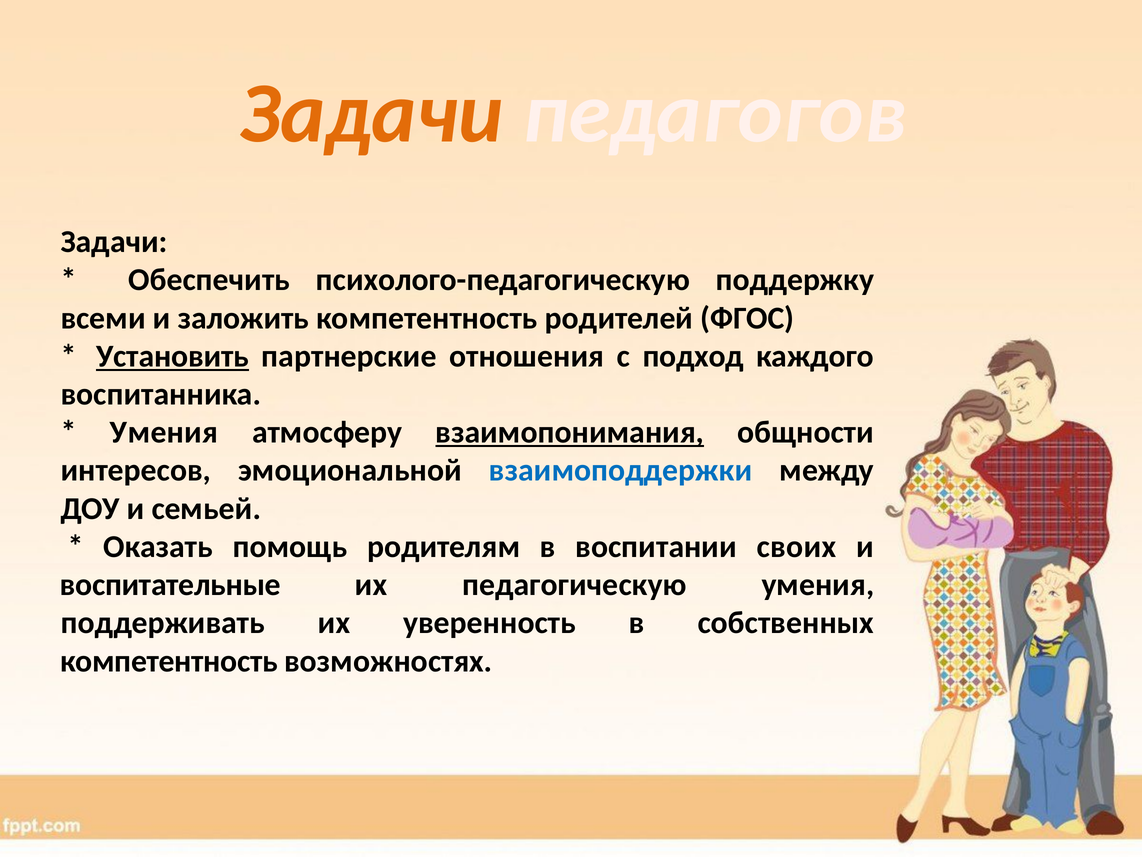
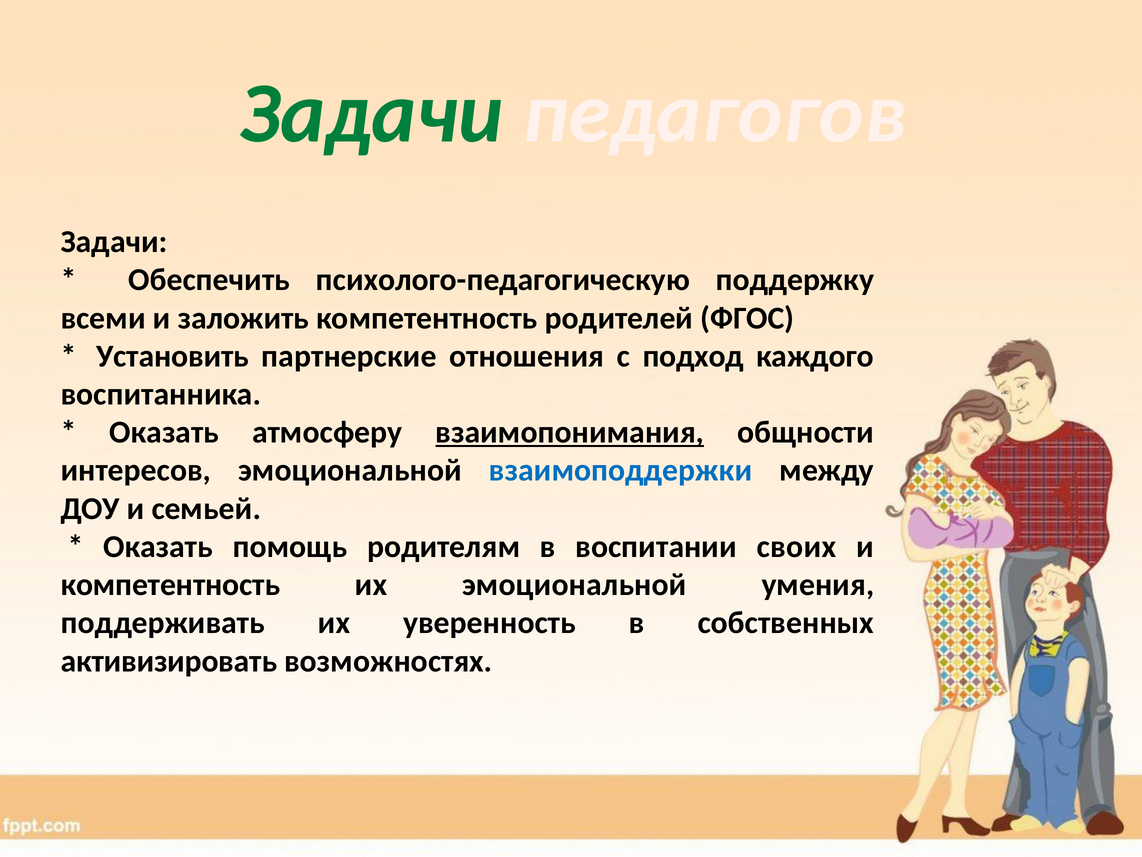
Задачи at (371, 114) colour: orange -> green
Установить underline: present -> none
Умения at (164, 432): Умения -> Оказать
воспитательные at (170, 584): воспитательные -> компетентность
их педагогическую: педагогическую -> эмоциональной
компетентность at (169, 661): компетентность -> активизировать
